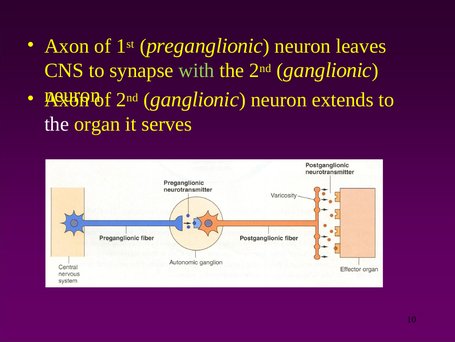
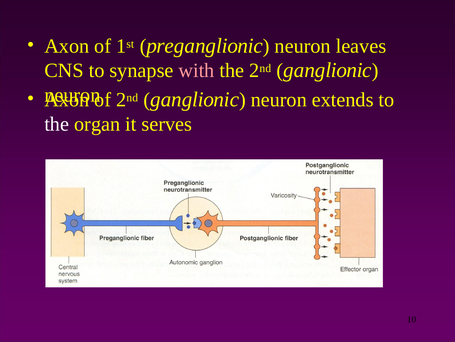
with colour: light green -> pink
